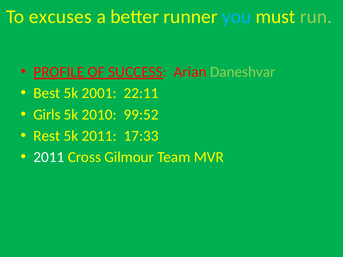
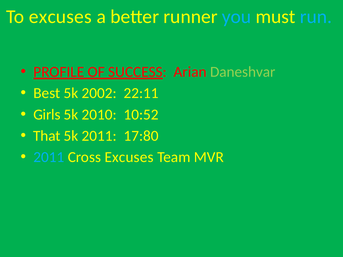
run colour: light green -> light blue
2001: 2001 -> 2002
99:52: 99:52 -> 10:52
Rest: Rest -> That
17:33: 17:33 -> 17:80
2011 at (49, 157) colour: white -> light blue
Cross Gilmour: Gilmour -> Excuses
